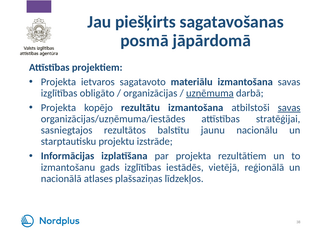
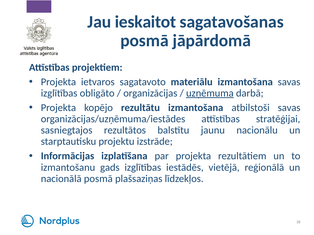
piešķirts: piešķirts -> ieskaitot
savas at (289, 108) underline: present -> none
nacionālā atlases: atlases -> posmā
